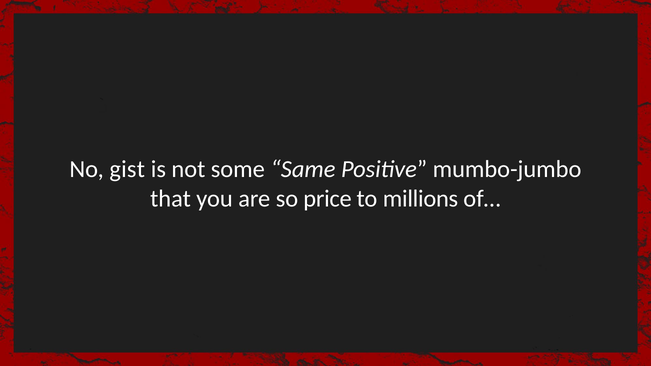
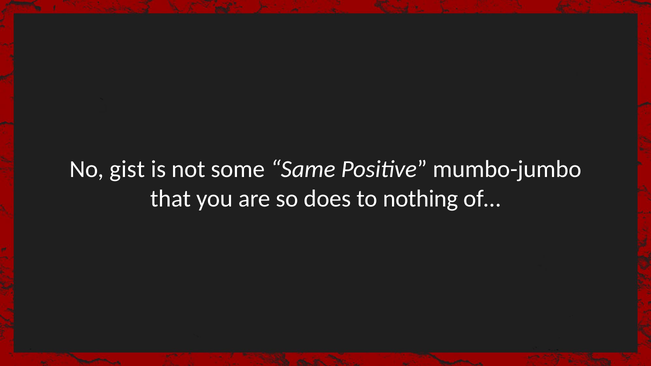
price: price -> does
millions: millions -> nothing
